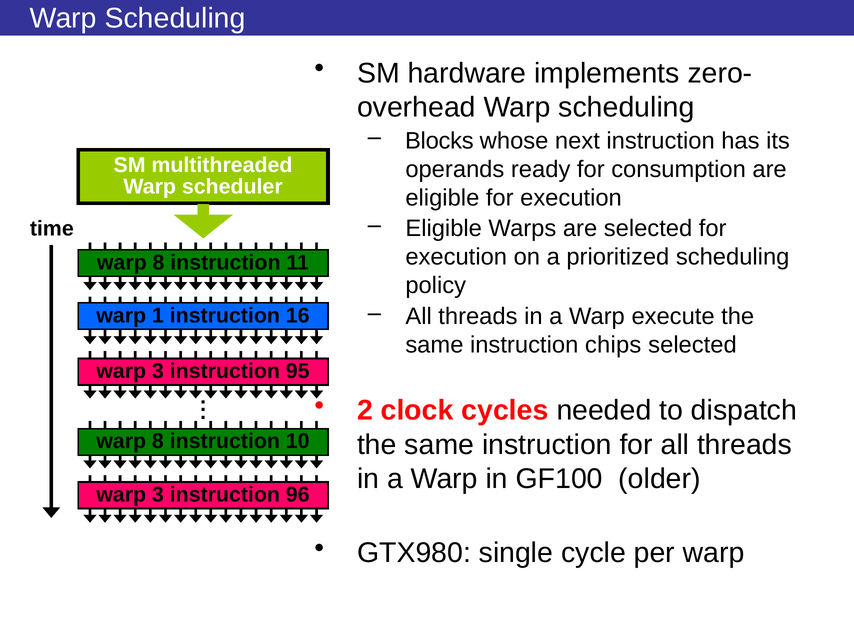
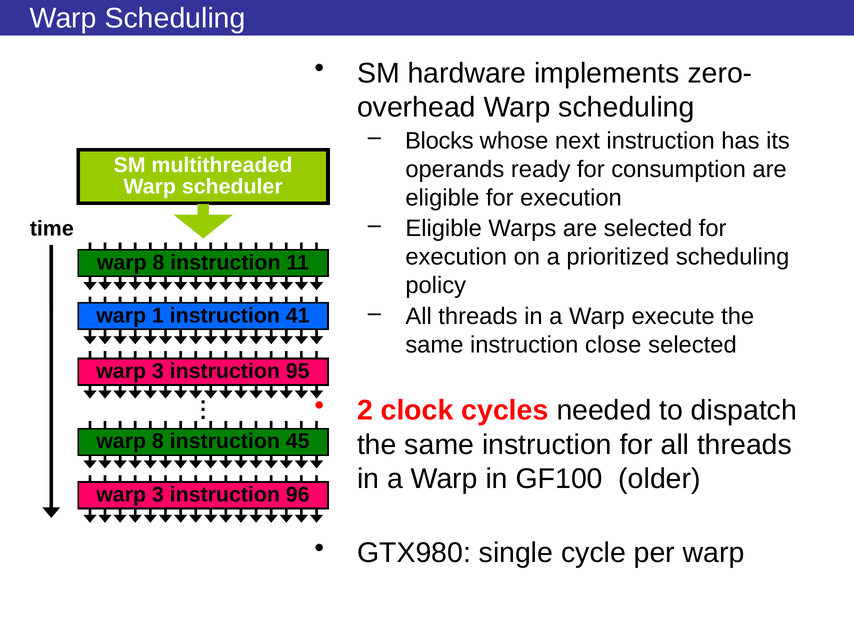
16: 16 -> 41
chips: chips -> close
10: 10 -> 45
